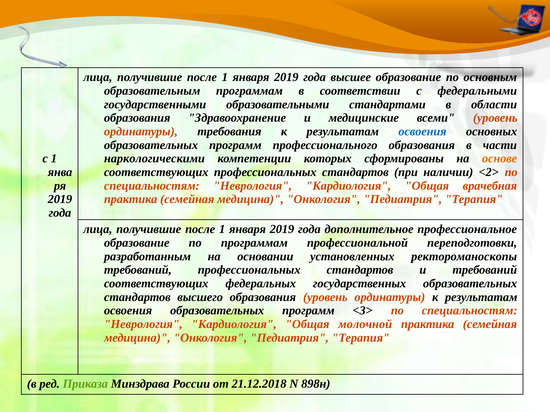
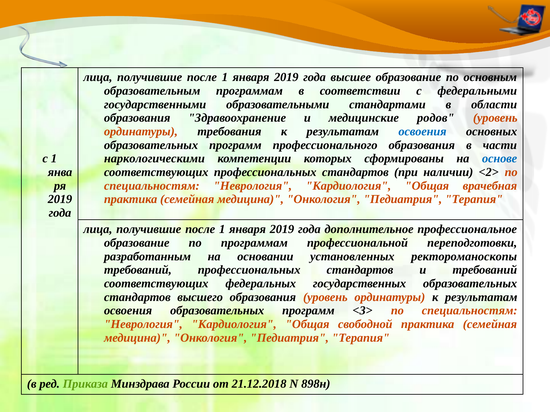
всеми: всеми -> родов
основе colour: orange -> blue
молочной: молочной -> свободной
